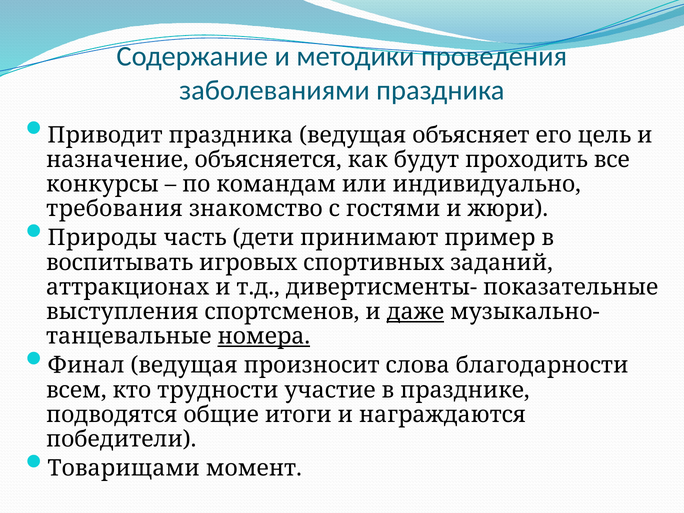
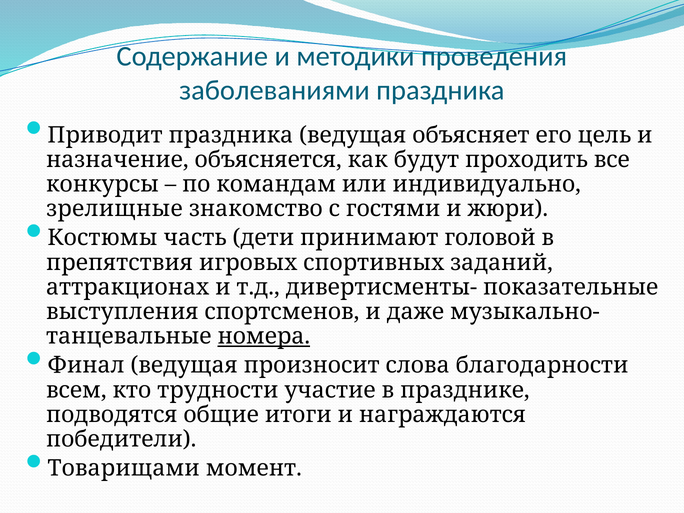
требования: требования -> зрелищные
Природы: Природы -> Костюмы
пример: пример -> головой
воспитывать: воспитывать -> препятствия
даже underline: present -> none
